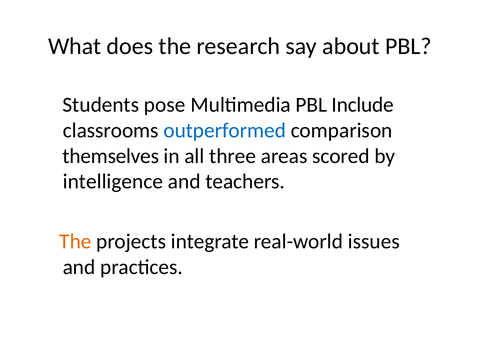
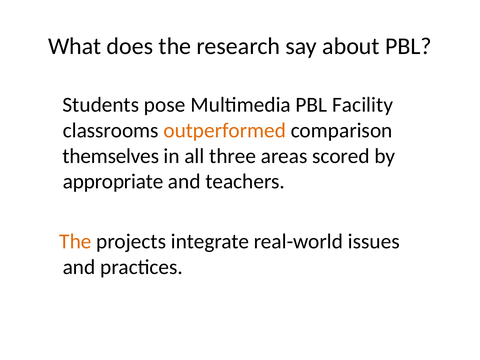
Include: Include -> Facility
outperformed colour: blue -> orange
intelligence: intelligence -> appropriate
